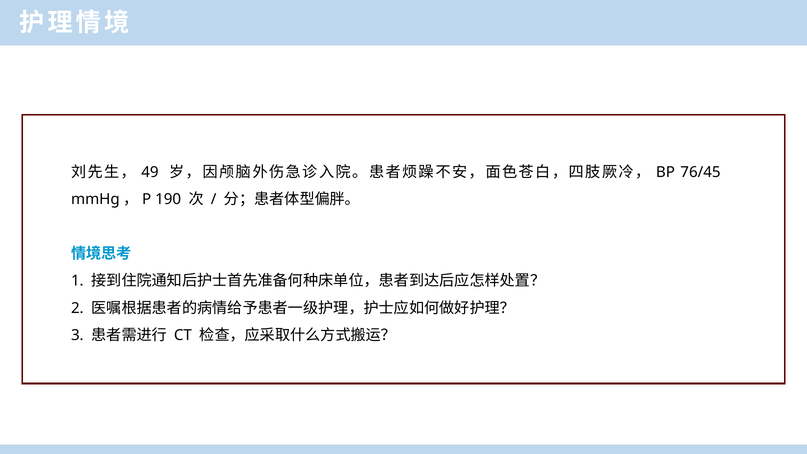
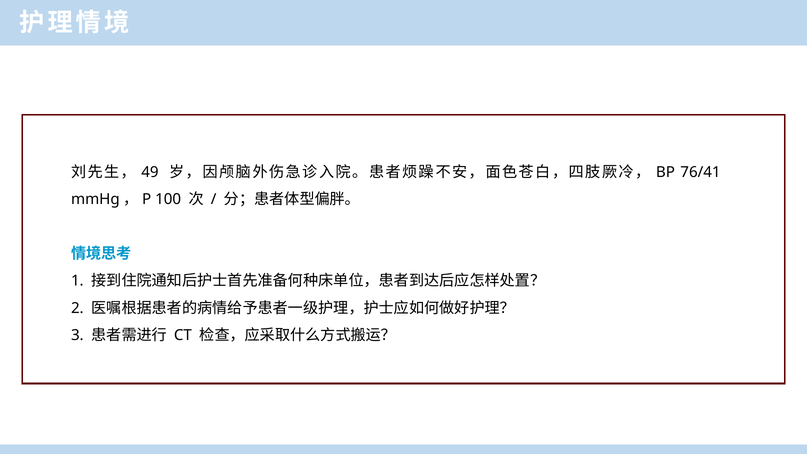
76/45: 76/45 -> 76/41
190: 190 -> 100
